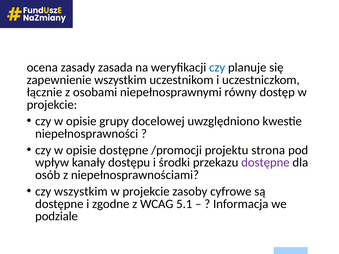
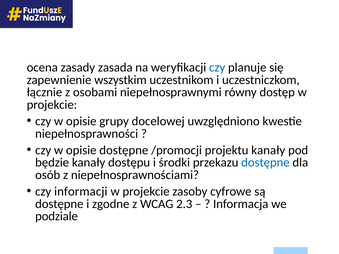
projektu strona: strona -> kanały
wpływ: wpływ -> będzie
dostępne at (265, 163) colour: purple -> blue
czy wszystkim: wszystkim -> informacji
5.1: 5.1 -> 2.3
